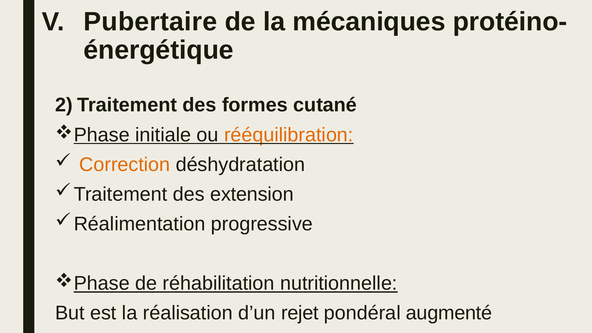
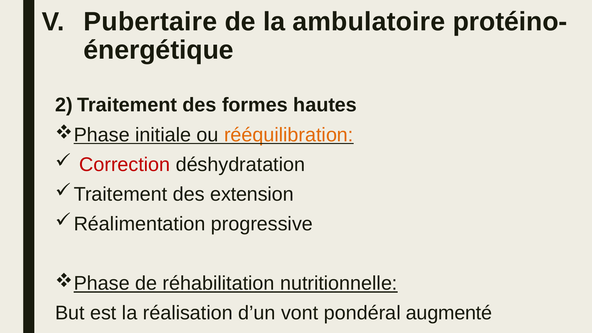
mécaniques: mécaniques -> ambulatoire
cutané: cutané -> hautes
Correction colour: orange -> red
rejet: rejet -> vont
